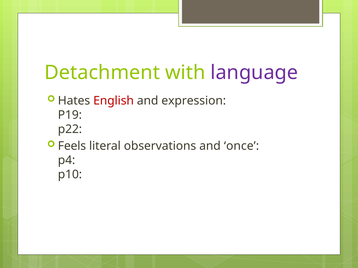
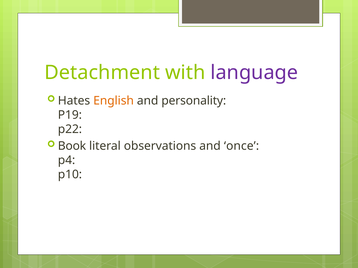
English colour: red -> orange
expression: expression -> personality
Feels: Feels -> Book
